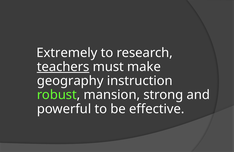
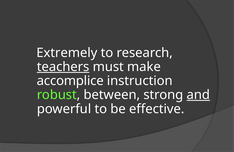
geography: geography -> accomplice
mansion: mansion -> between
and underline: none -> present
